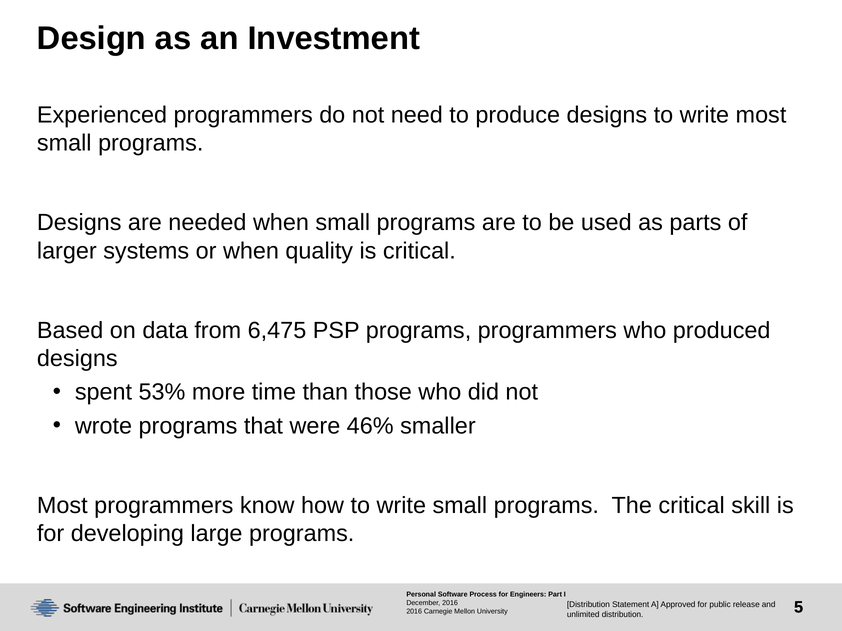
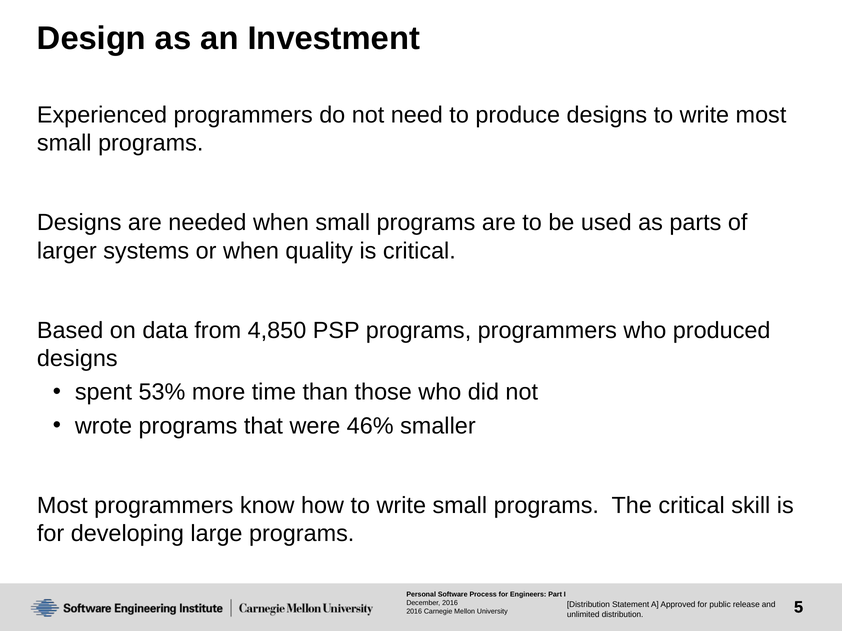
6,475: 6,475 -> 4,850
